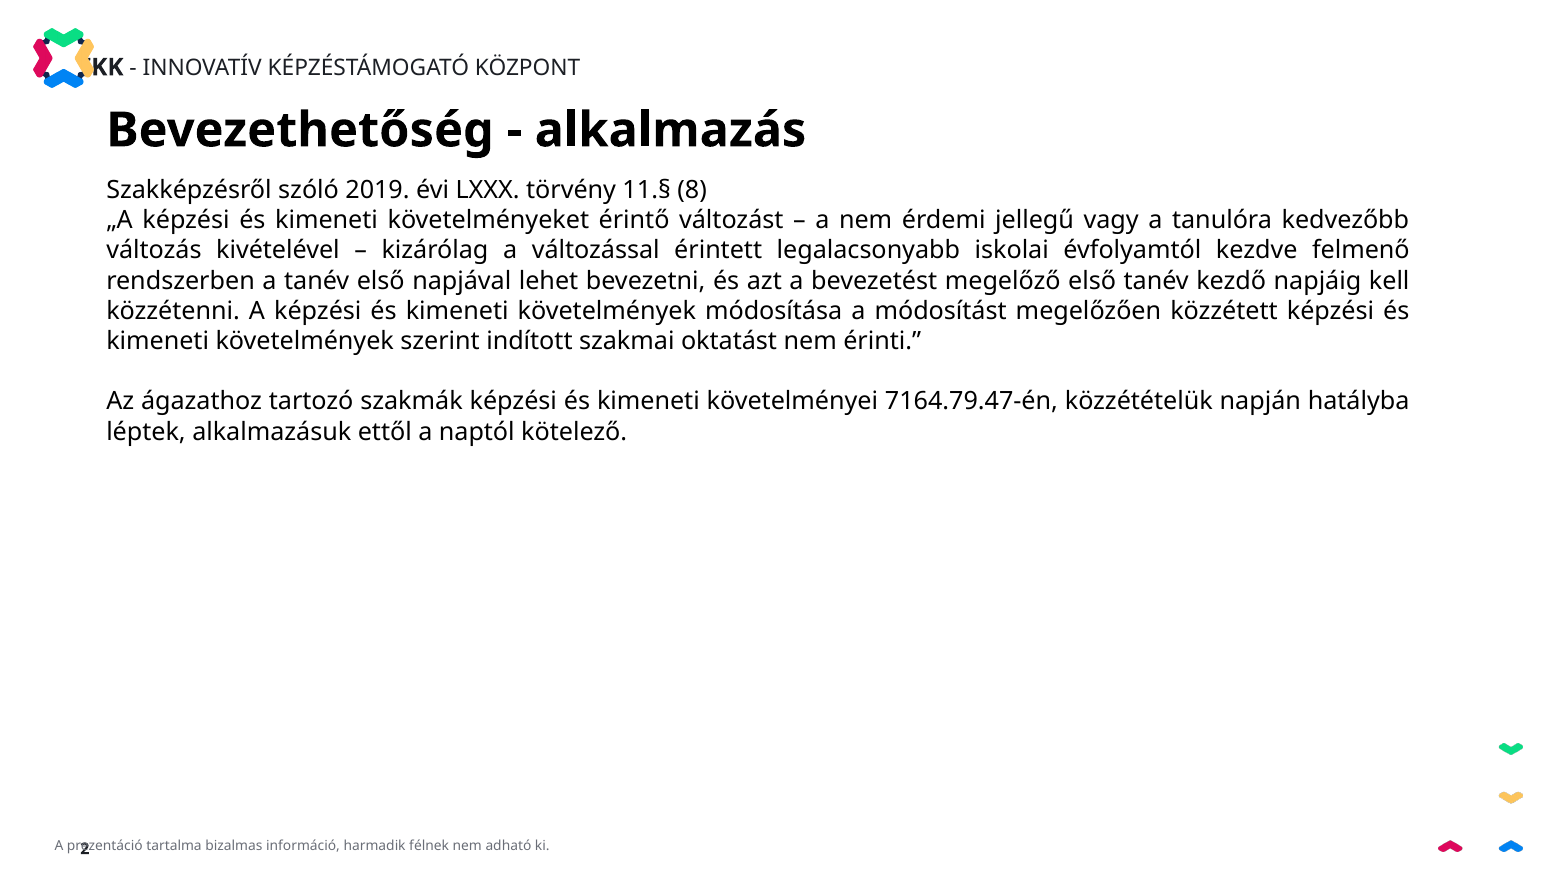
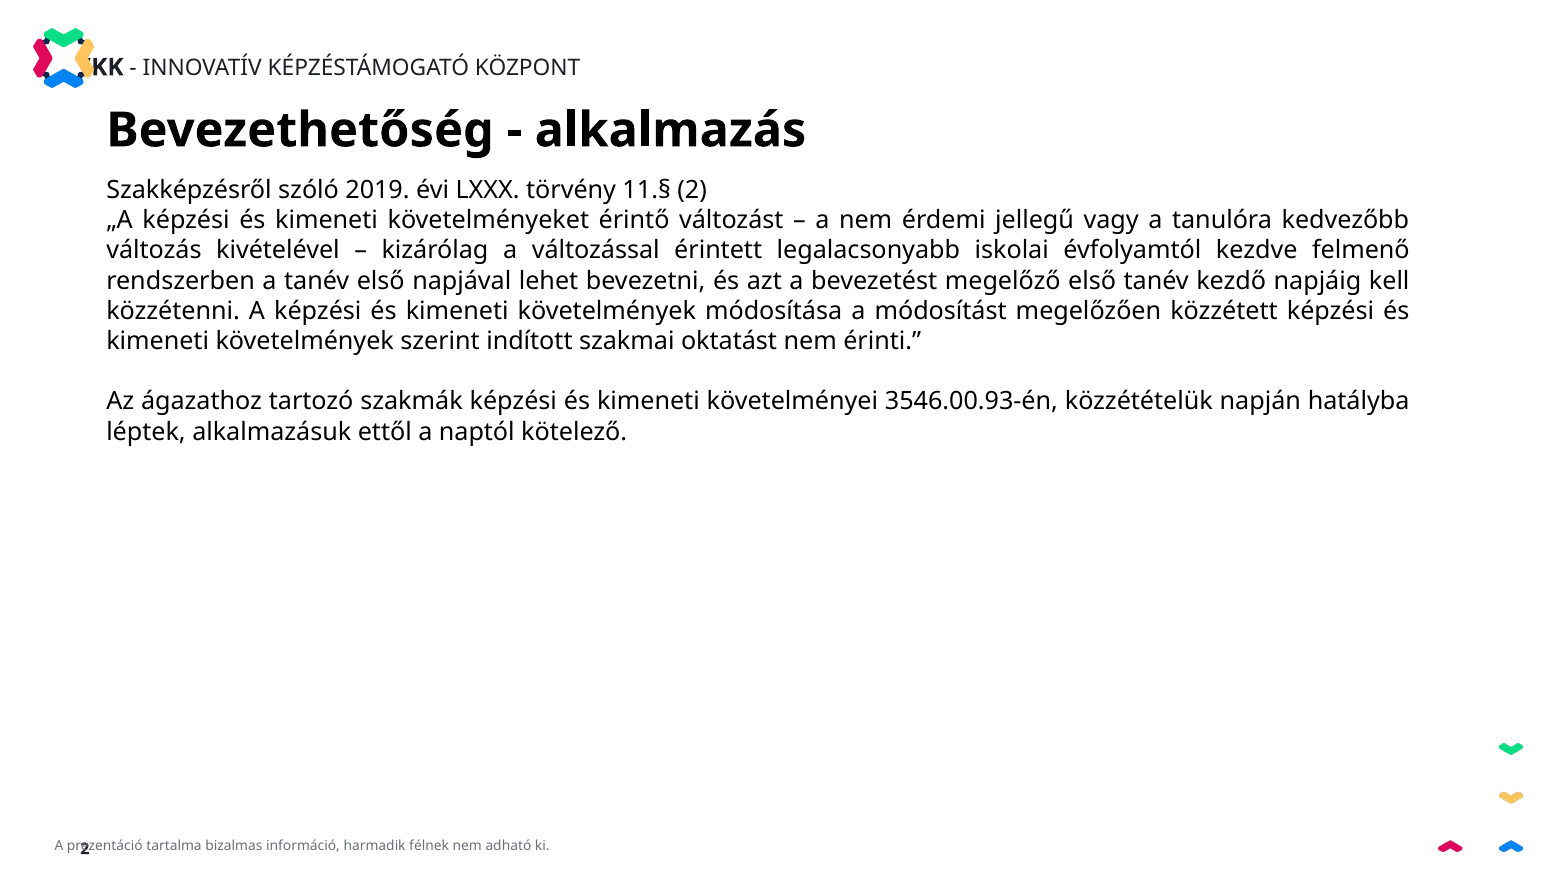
11.§ 8: 8 -> 2
7164.79.47-én: 7164.79.47-én -> 3546.00.93-én
